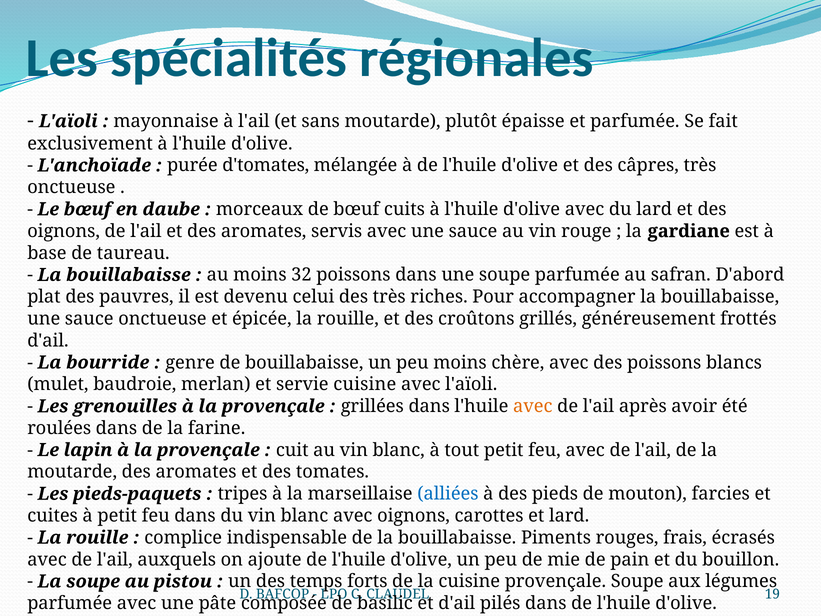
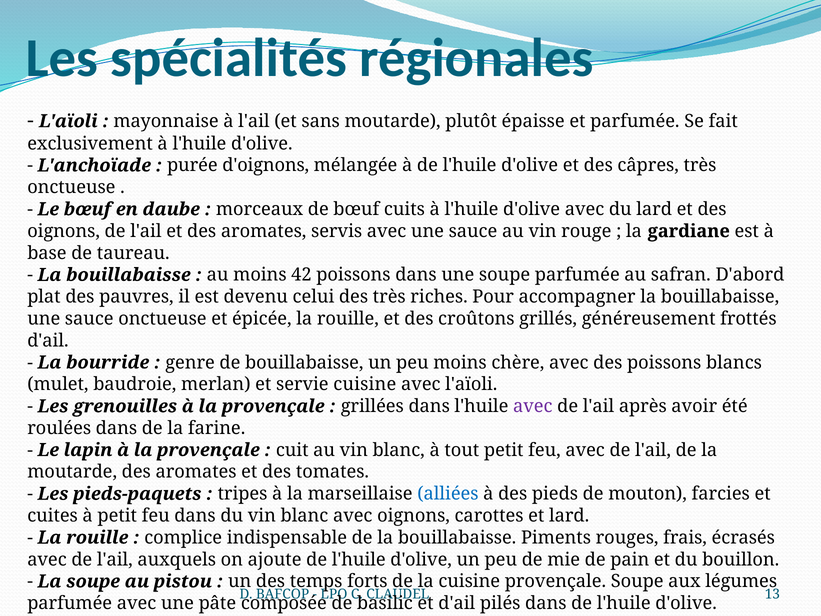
d'tomates: d'tomates -> d'oignons
32: 32 -> 42
avec at (533, 406) colour: orange -> purple
19: 19 -> 13
